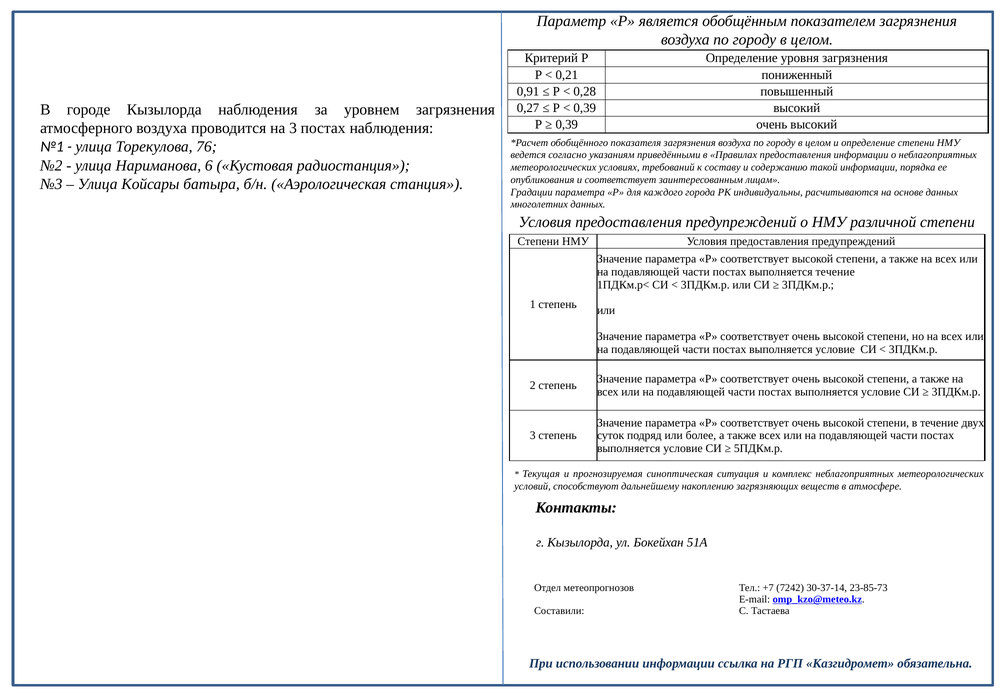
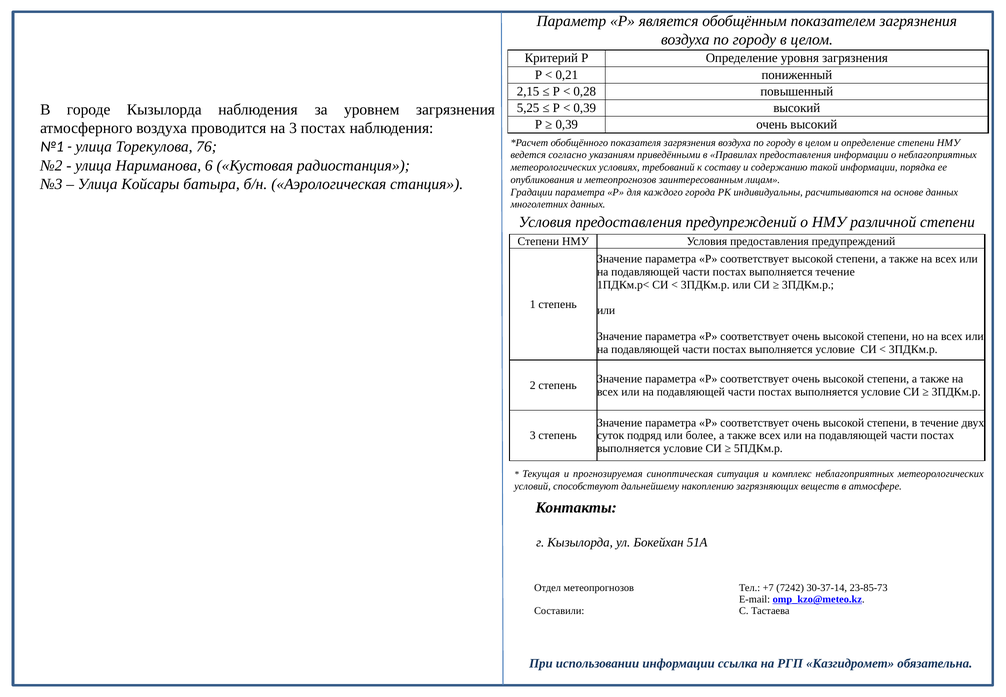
0,91: 0,91 -> 2,15
0,27: 0,27 -> 5,25
и соответствует: соответствует -> метеопрогнозов
